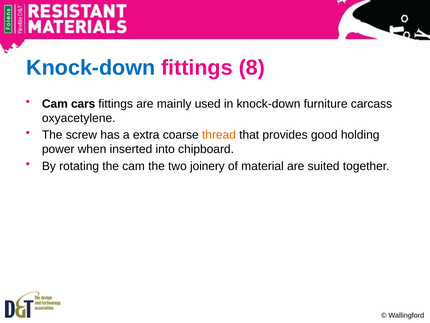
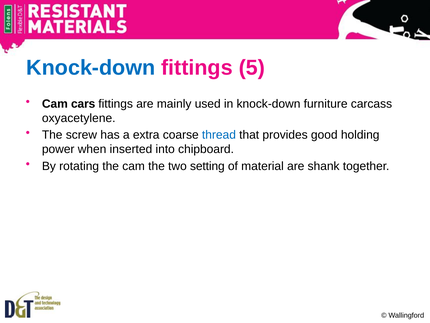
8: 8 -> 5
thread colour: orange -> blue
joinery: joinery -> setting
suited: suited -> shank
